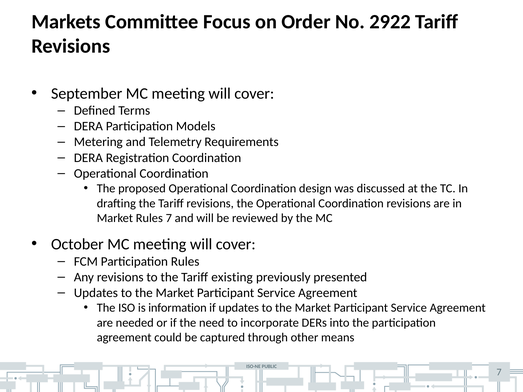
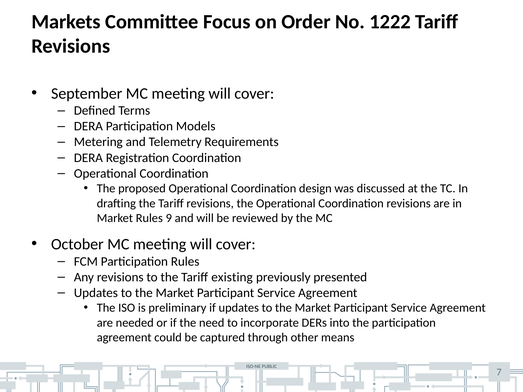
2922: 2922 -> 1222
Rules 7: 7 -> 9
information: information -> preliminary
